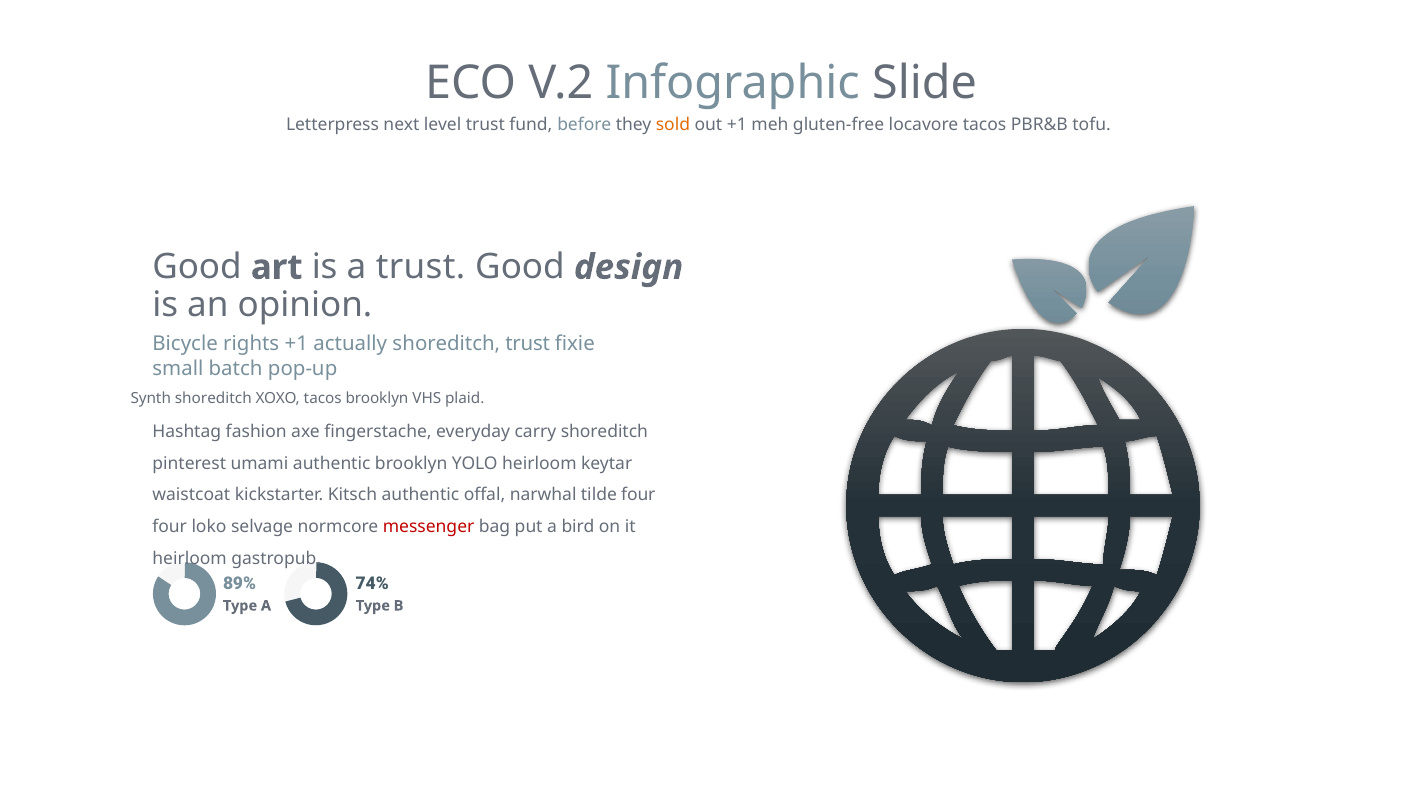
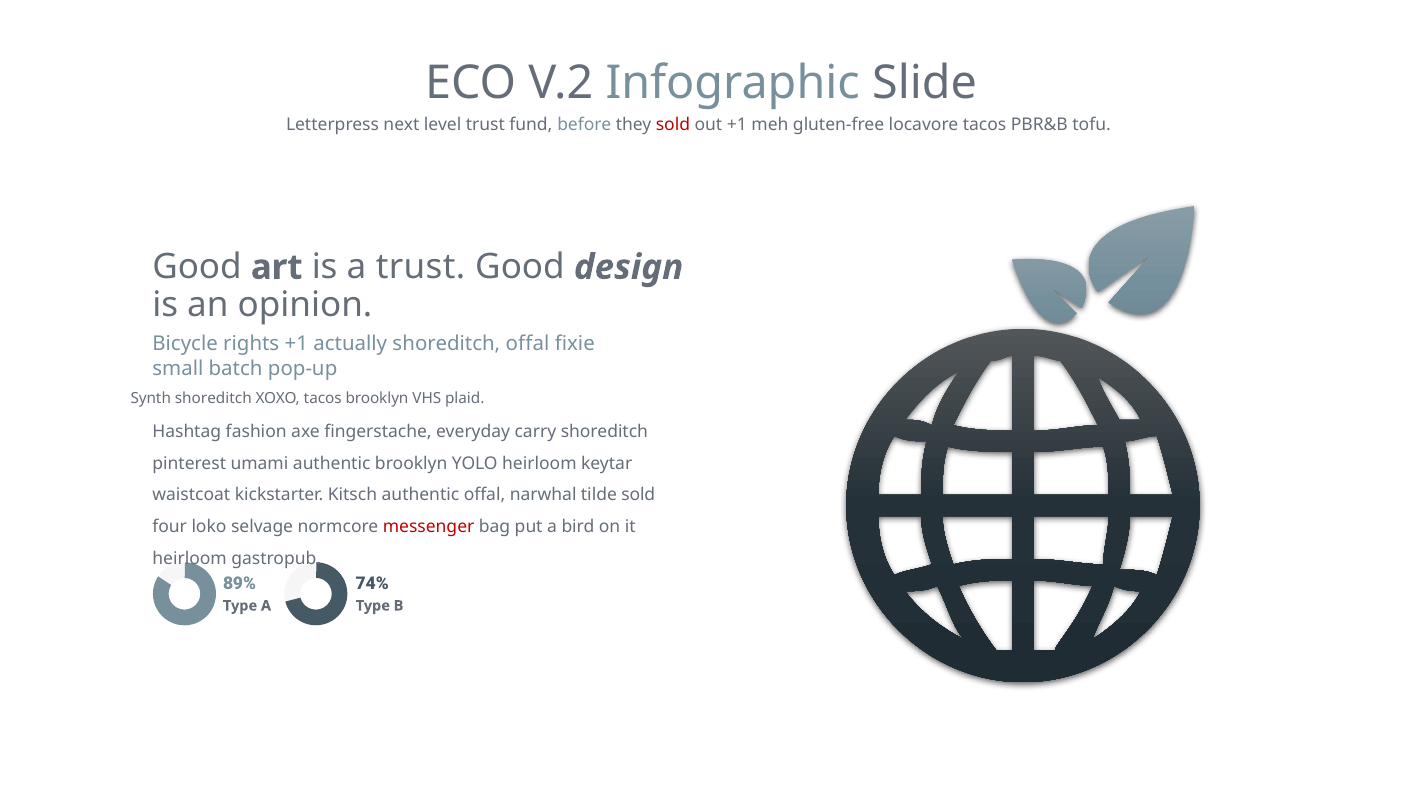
sold at (673, 125) colour: orange -> red
shoreditch trust: trust -> offal
tilde four: four -> sold
